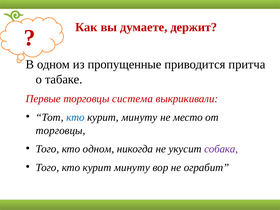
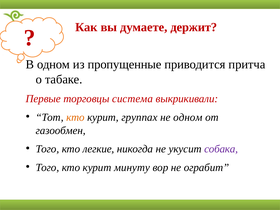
кто at (75, 117) colour: blue -> orange
минуту at (139, 117): минуту -> группах
не место: место -> одном
торговцы at (61, 130): торговцы -> газообмен
кто одном: одном -> легкие
